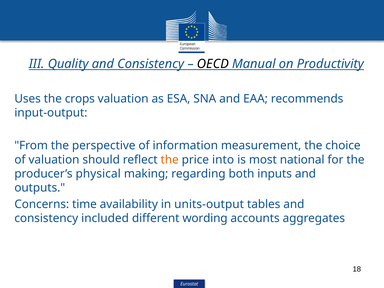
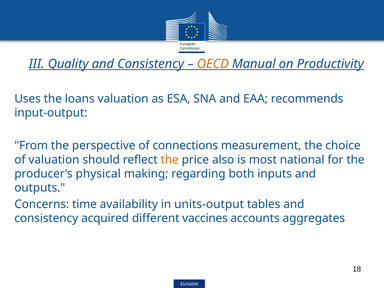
OECD colour: black -> orange
crops: crops -> loans
information: information -> connections
into: into -> also
included: included -> acquired
wording: wording -> vaccines
